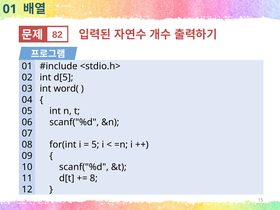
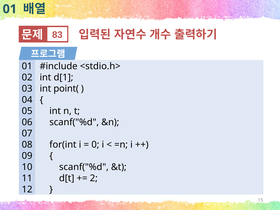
82: 82 -> 83
d[5: d[5 -> d[1
word(: word( -> point(
5: 5 -> 0
8: 8 -> 2
